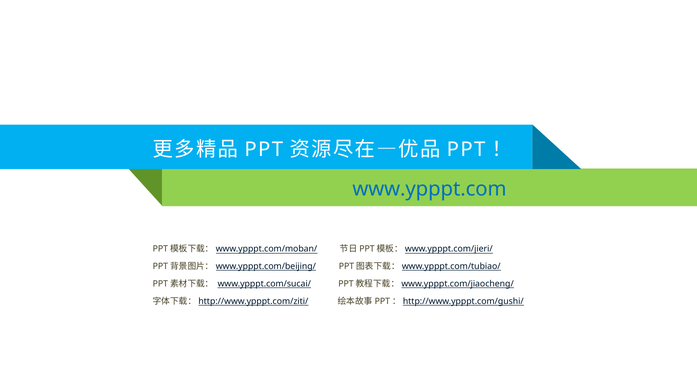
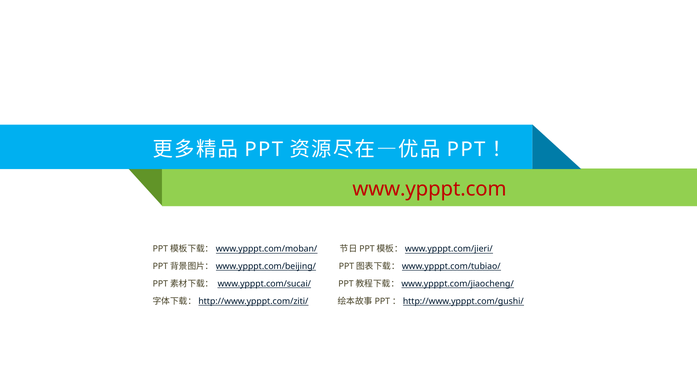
www.ypppt.com colour: blue -> red
